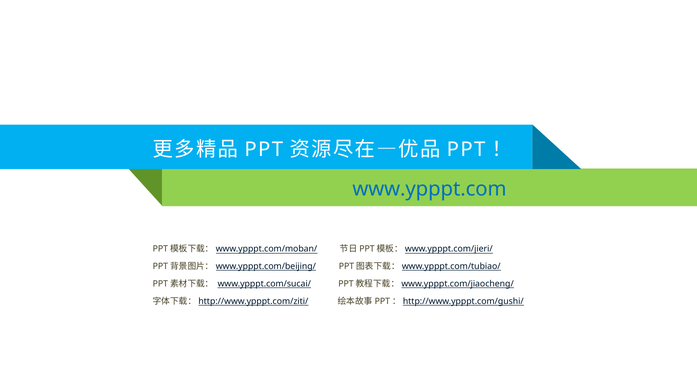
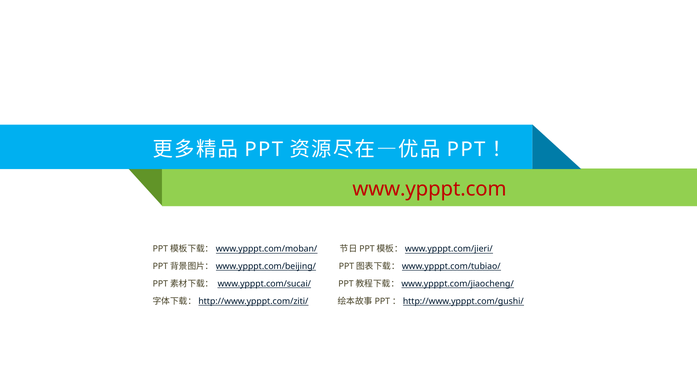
www.ypppt.com colour: blue -> red
